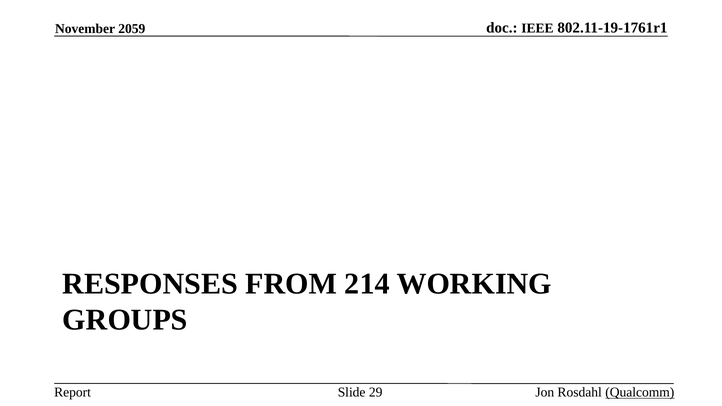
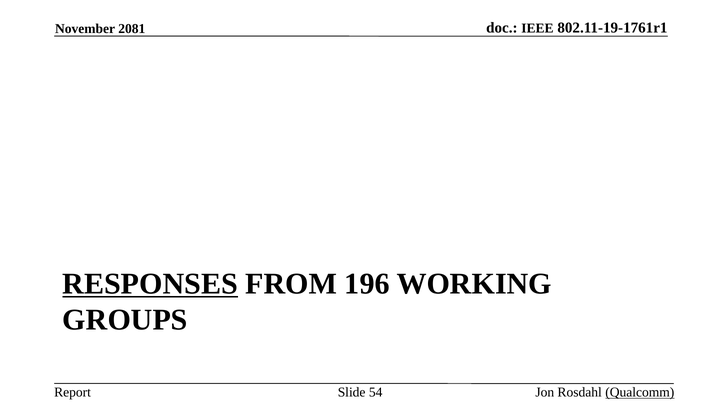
2059: 2059 -> 2081
RESPONSES underline: none -> present
214: 214 -> 196
29: 29 -> 54
